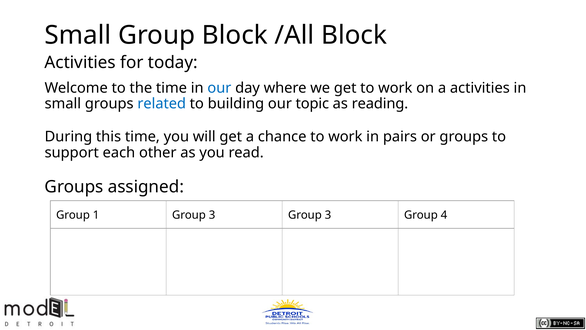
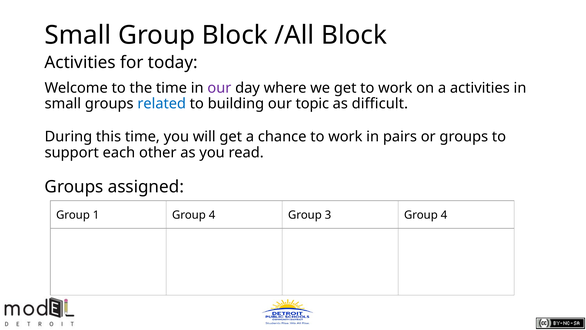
our at (219, 88) colour: blue -> purple
reading: reading -> difficult
1 Group 3: 3 -> 4
